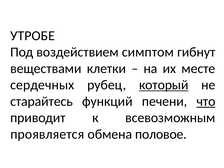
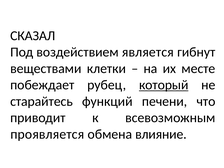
УТРОБЕ: УТРОБЕ -> СКАЗАЛ
симптом: симптом -> является
сердечных: сердечных -> побеждает
что underline: present -> none
половое: половое -> влияние
